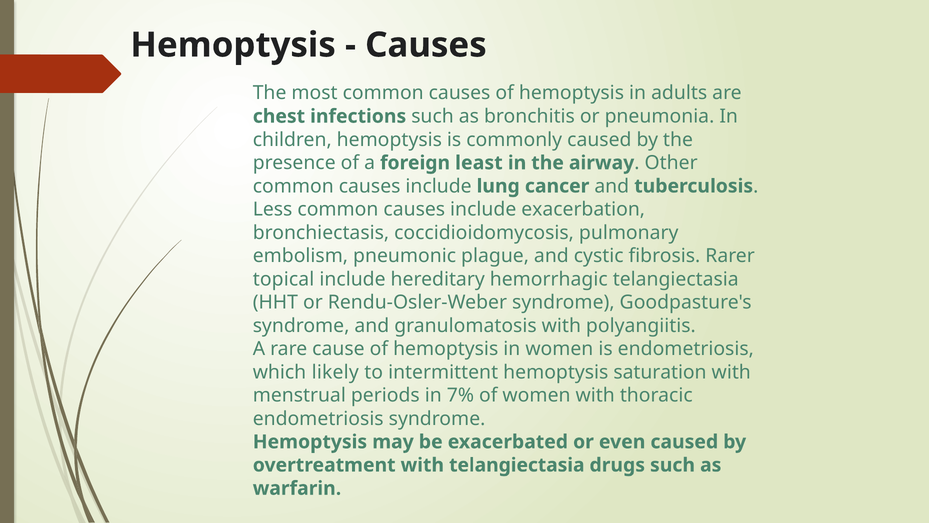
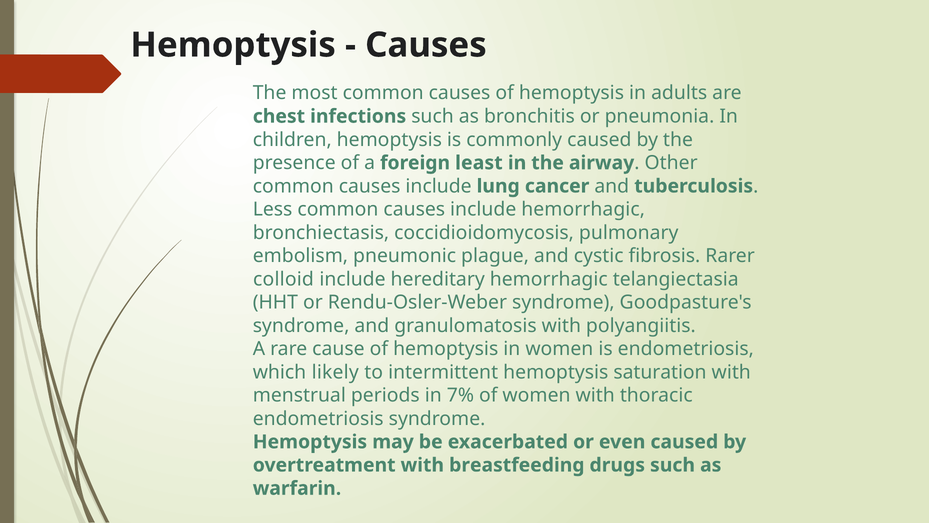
include exacerbation: exacerbation -> hemorrhagic
topical: topical -> colloid
with telangiectasia: telangiectasia -> breastfeeding
